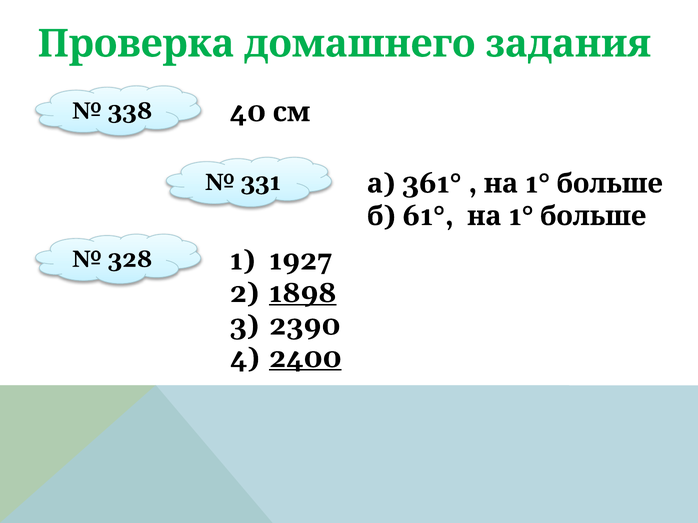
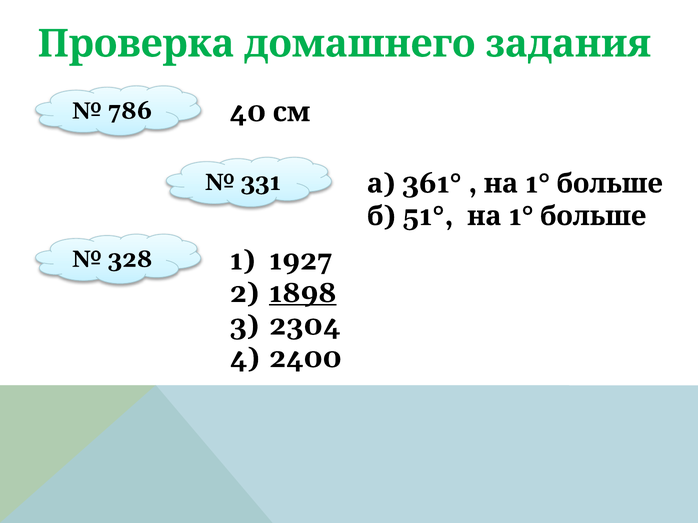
338: 338 -> 786
61°: 61° -> 51°
2390: 2390 -> 2304
2400 underline: present -> none
